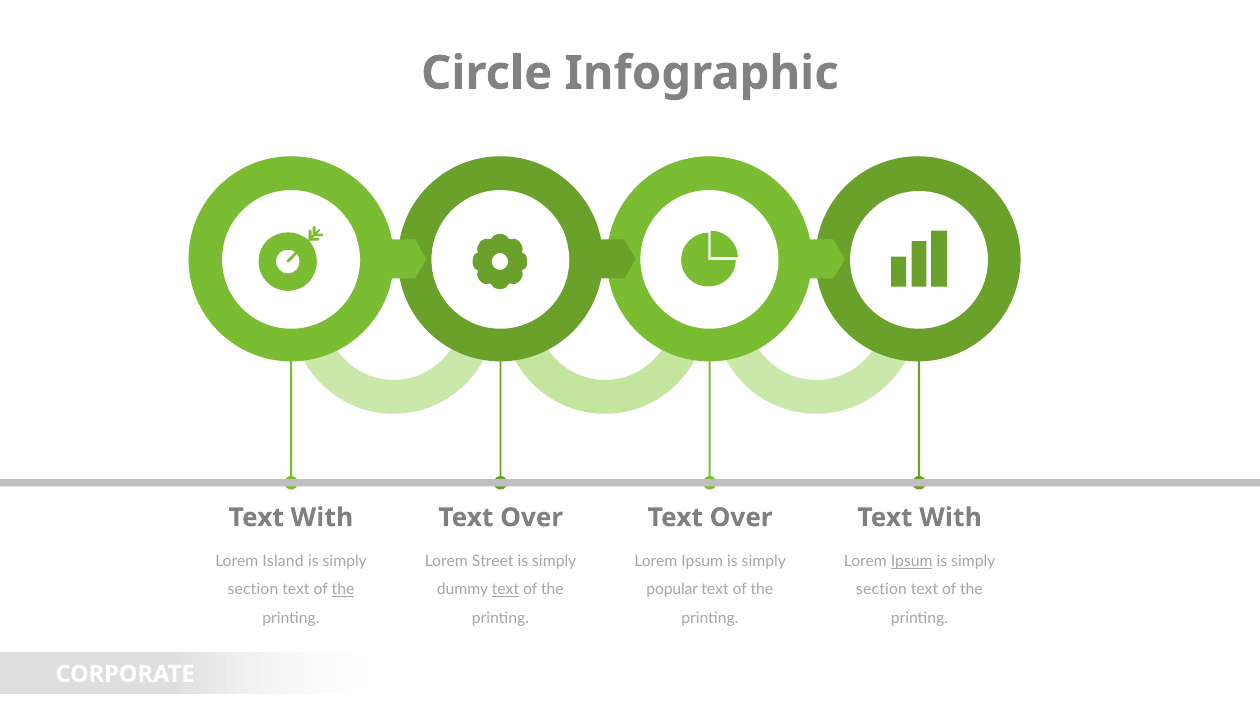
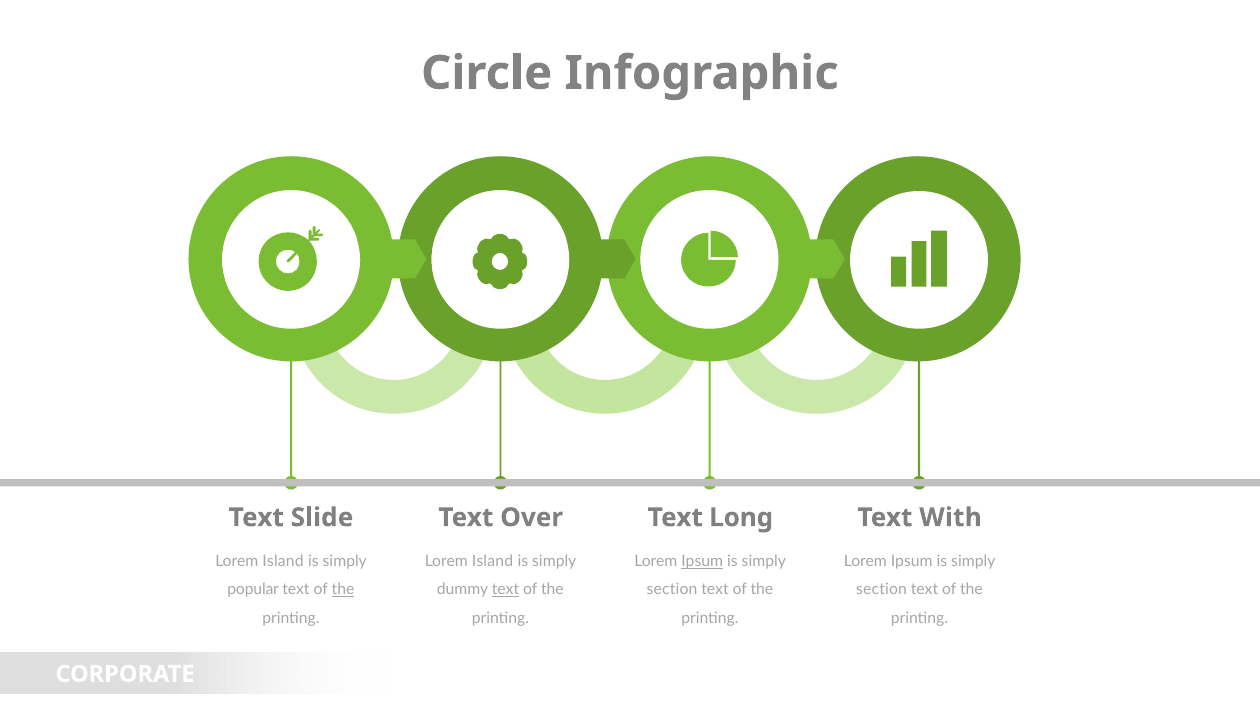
With at (322, 517): With -> Slide
Over at (741, 517): Over -> Long
Street at (493, 561): Street -> Island
Ipsum at (702, 561) underline: none -> present
Ipsum at (912, 561) underline: present -> none
section at (253, 589): section -> popular
popular at (672, 589): popular -> section
